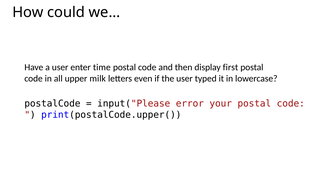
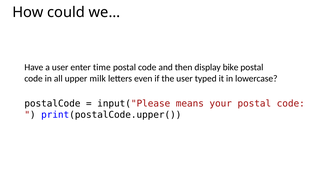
first: first -> bike
error: error -> means
